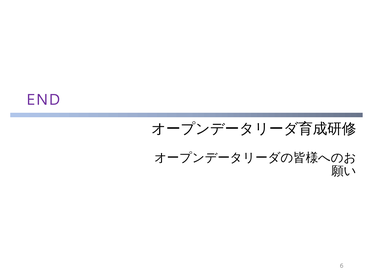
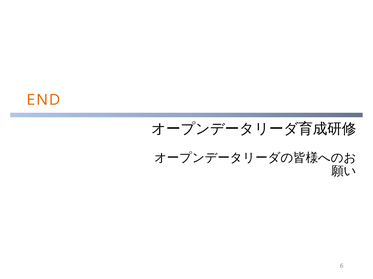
END colour: purple -> orange
